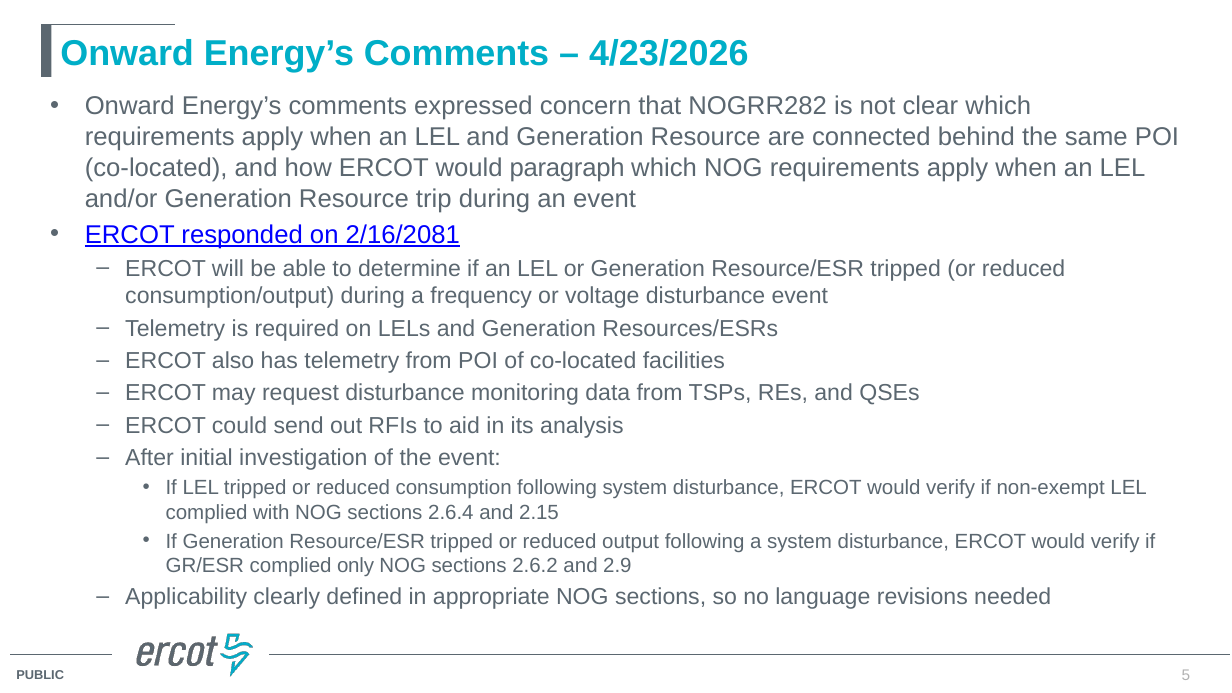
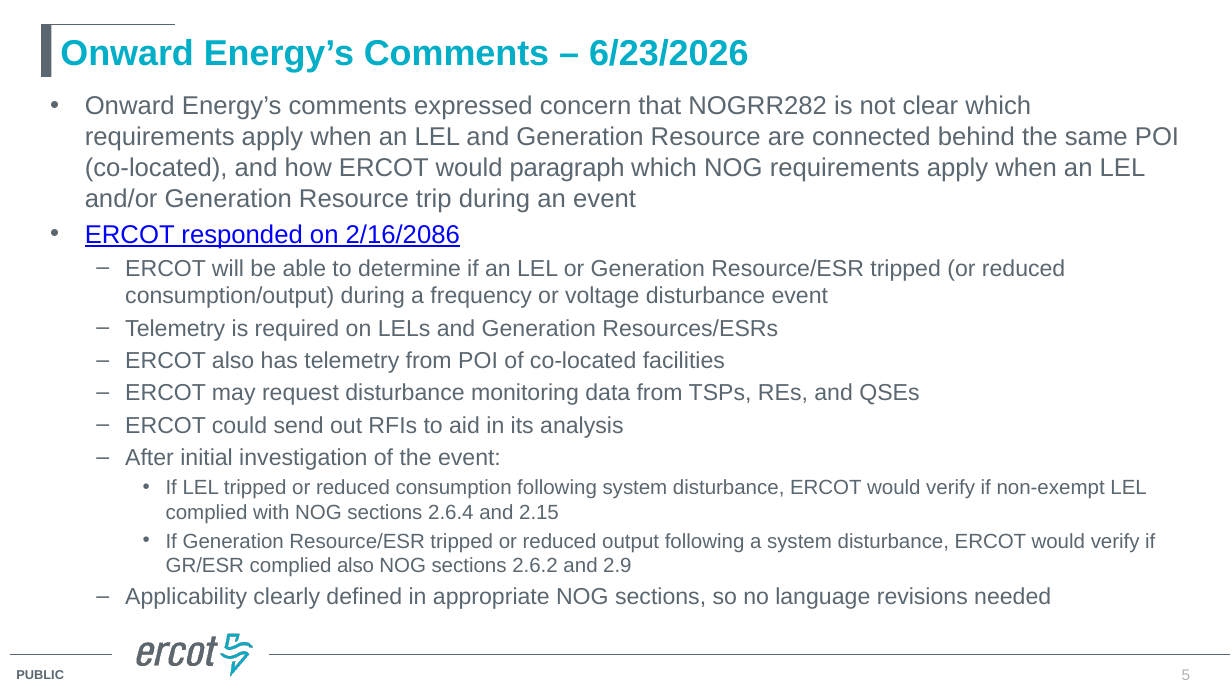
4/23/2026: 4/23/2026 -> 6/23/2026
2/16/2081: 2/16/2081 -> 2/16/2086
complied only: only -> also
